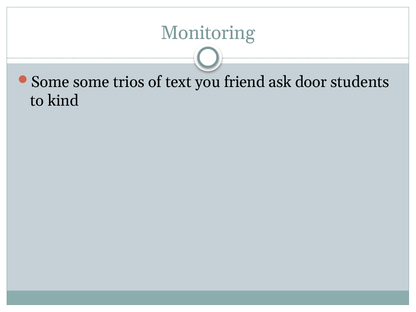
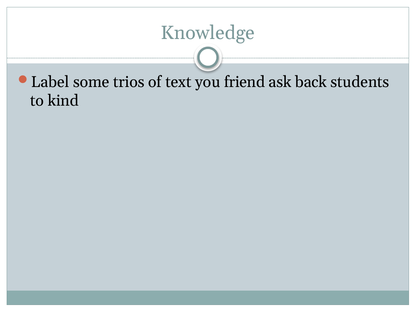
Monitoring: Monitoring -> Knowledge
Some at (50, 82): Some -> Label
door: door -> back
